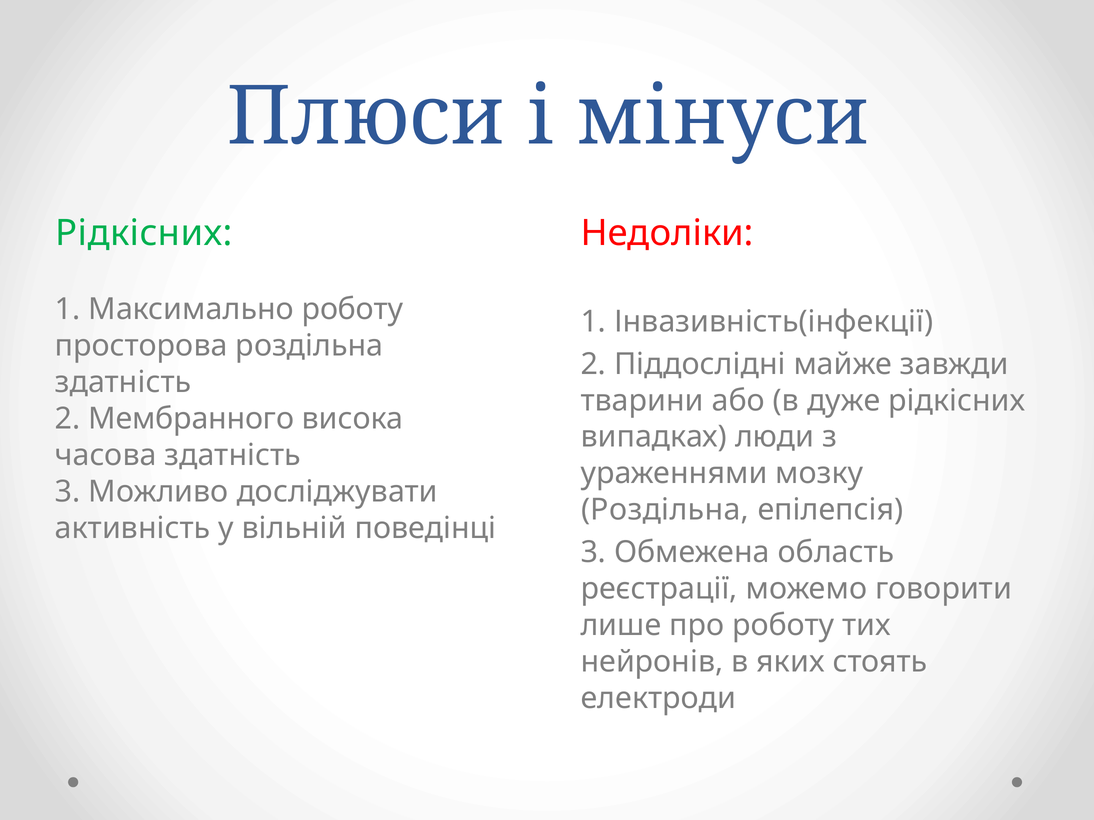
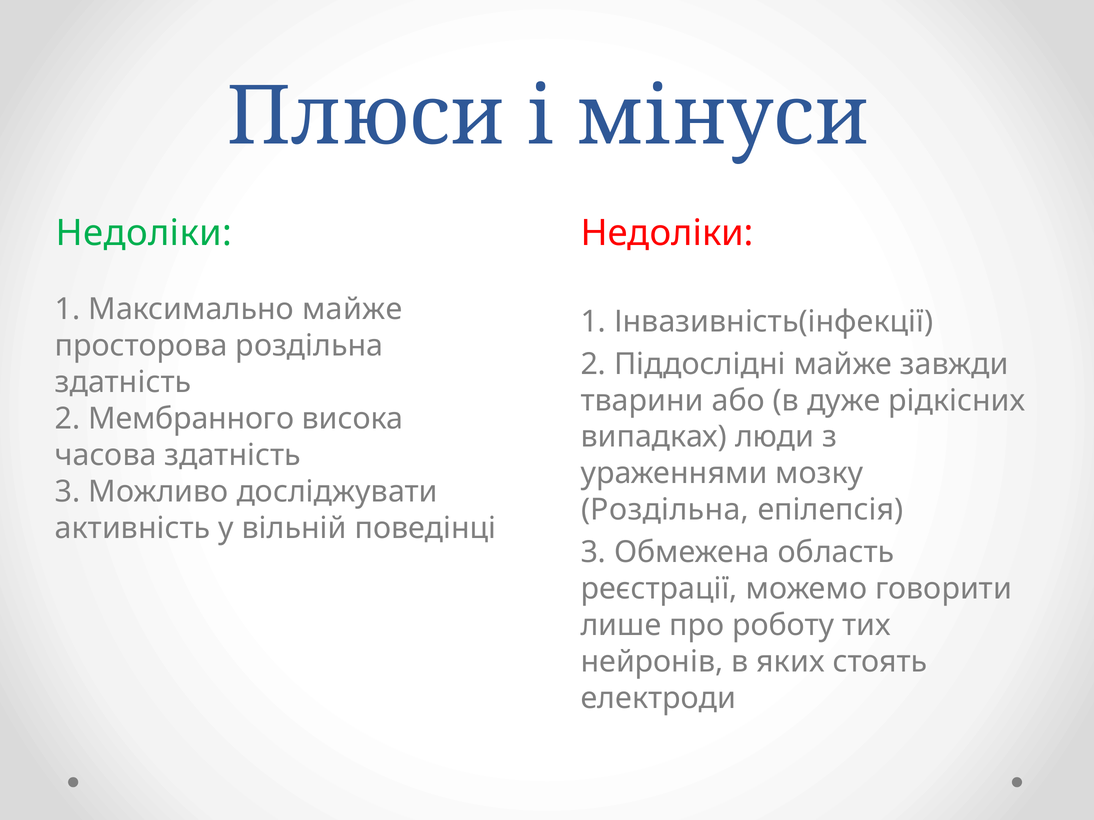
Рідкісних at (144, 233): Рідкісних -> Недоліки
Максимально роботу: роботу -> майже
